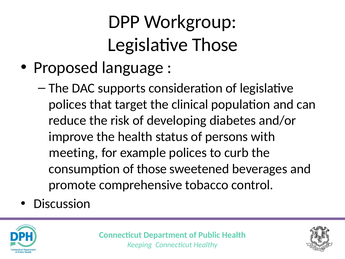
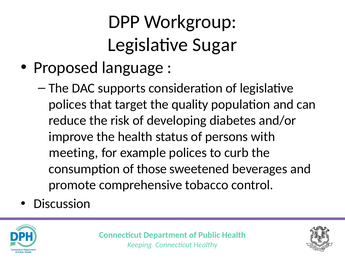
Legislative Those: Those -> Sugar
clinical: clinical -> quality
